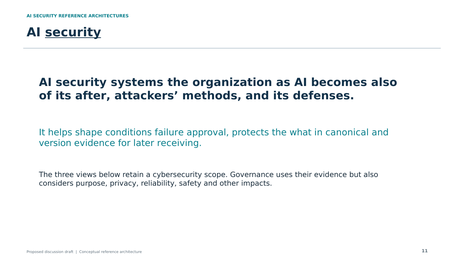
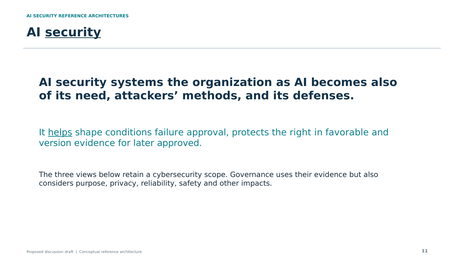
after: after -> need
helps underline: none -> present
what: what -> right
canonical: canonical -> favorable
receiving: receiving -> approved
